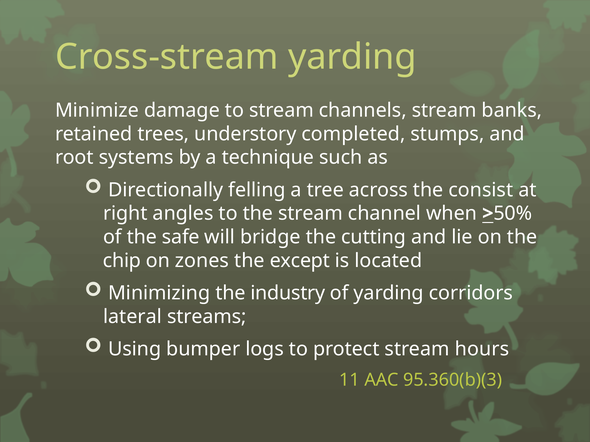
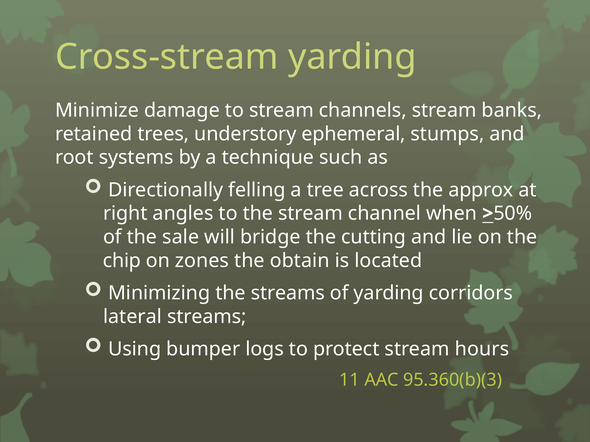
completed: completed -> ephemeral
consist: consist -> approx
safe: safe -> sale
except: except -> obtain
the industry: industry -> streams
